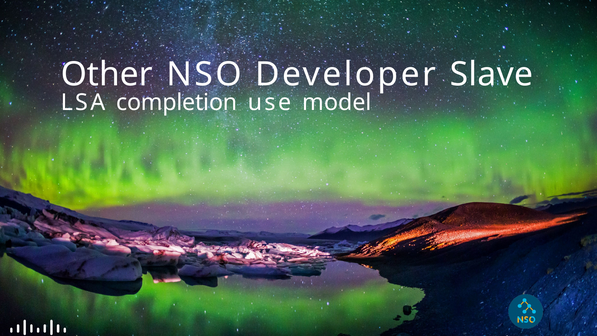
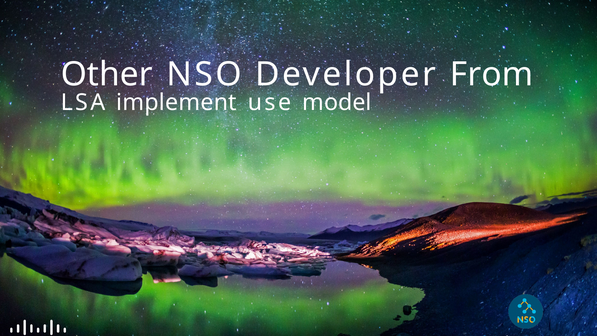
Slave: Slave -> From
completion: completion -> implement
